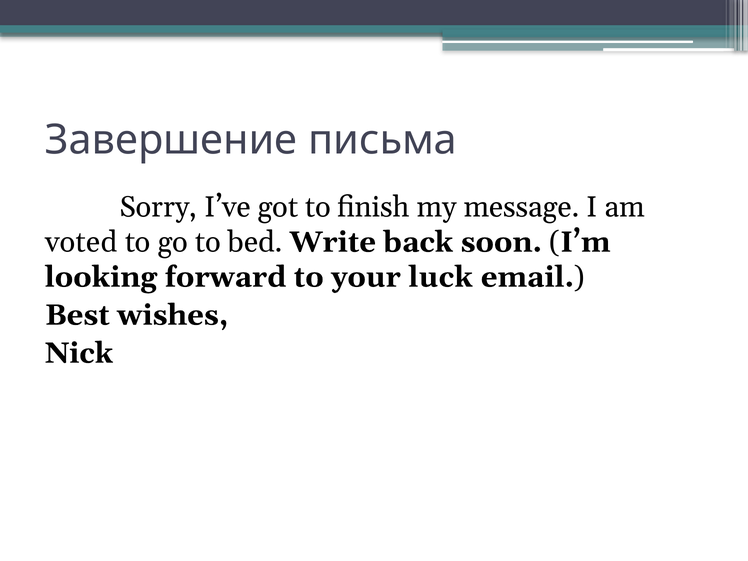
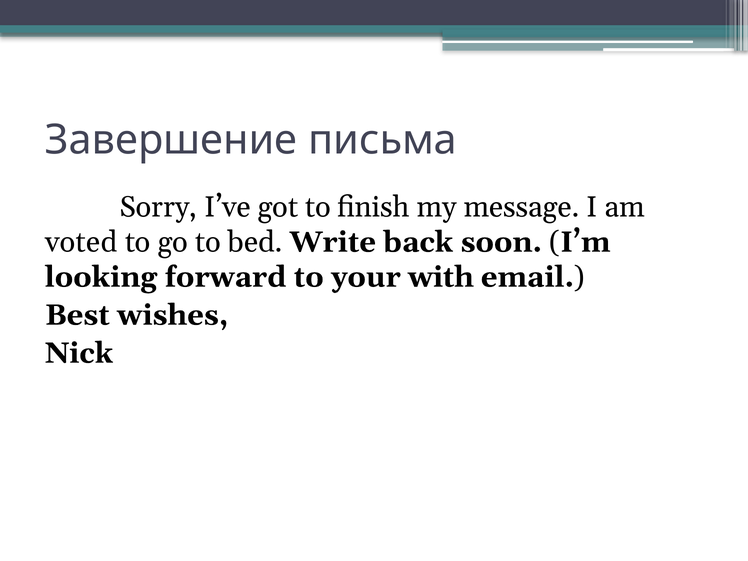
luck: luck -> with
